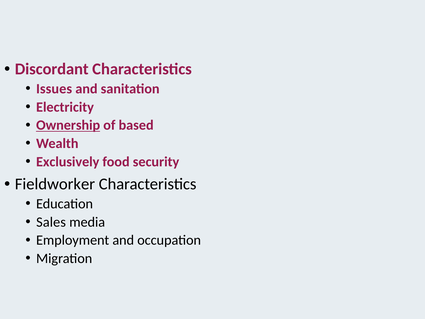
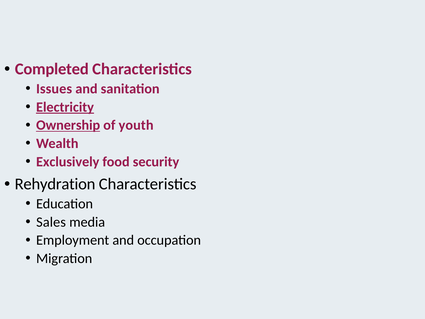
Discordant: Discordant -> Completed
Electricity underline: none -> present
based: based -> youth
Fieldworker: Fieldworker -> Rehydration
